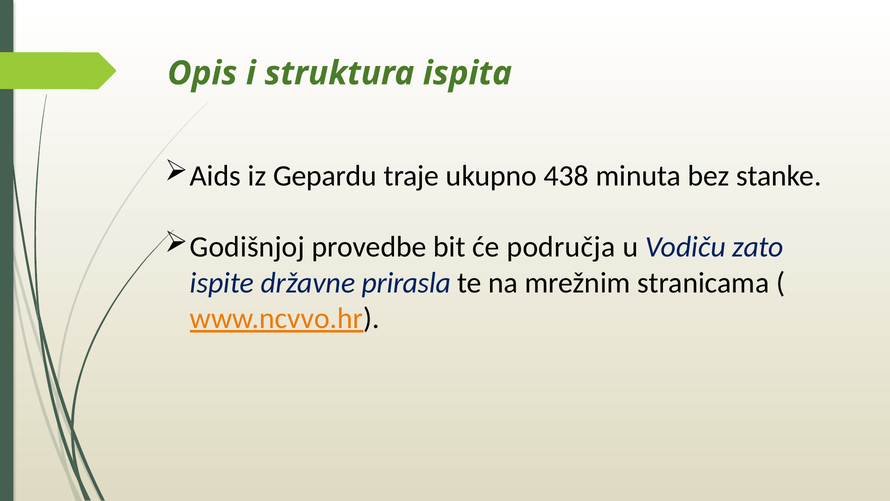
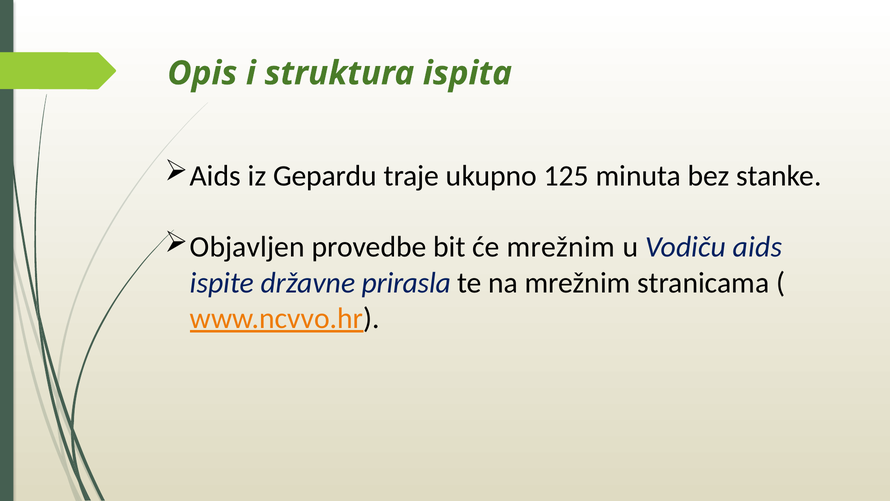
438: 438 -> 125
Godišnjoj: Godišnjoj -> Objavljen
će područja: područja -> mrežnim
Vodiču zato: zato -> aids
